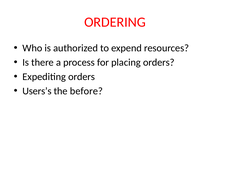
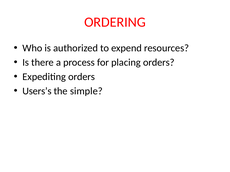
before: before -> simple
